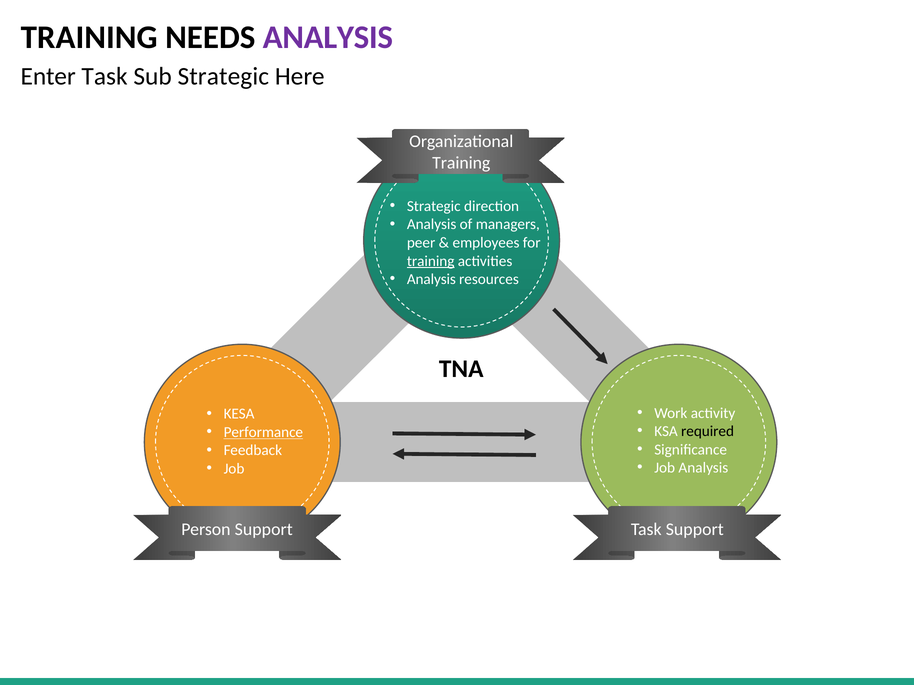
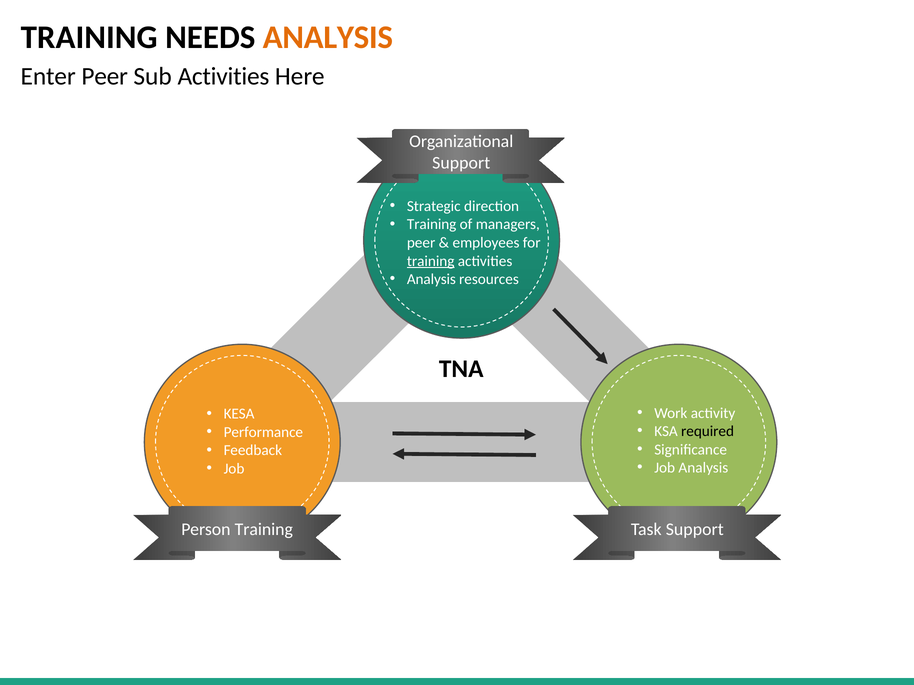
ANALYSIS at (328, 38) colour: purple -> orange
Enter Task: Task -> Peer
Sub Strategic: Strategic -> Activities
Training at (461, 163): Training -> Support
Analysis at (432, 225): Analysis -> Training
Performance underline: present -> none
Person Support: Support -> Training
